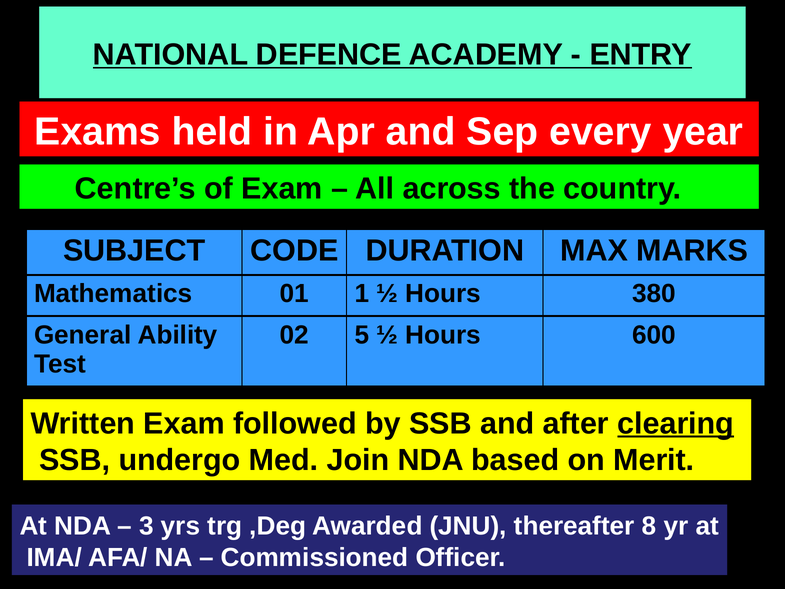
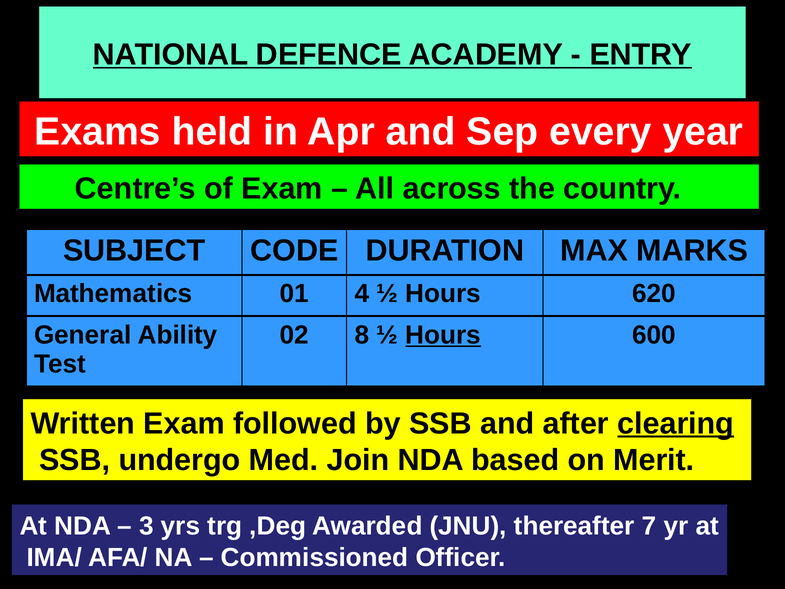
1: 1 -> 4
380: 380 -> 620
5: 5 -> 8
Hours at (443, 335) underline: none -> present
8: 8 -> 7
